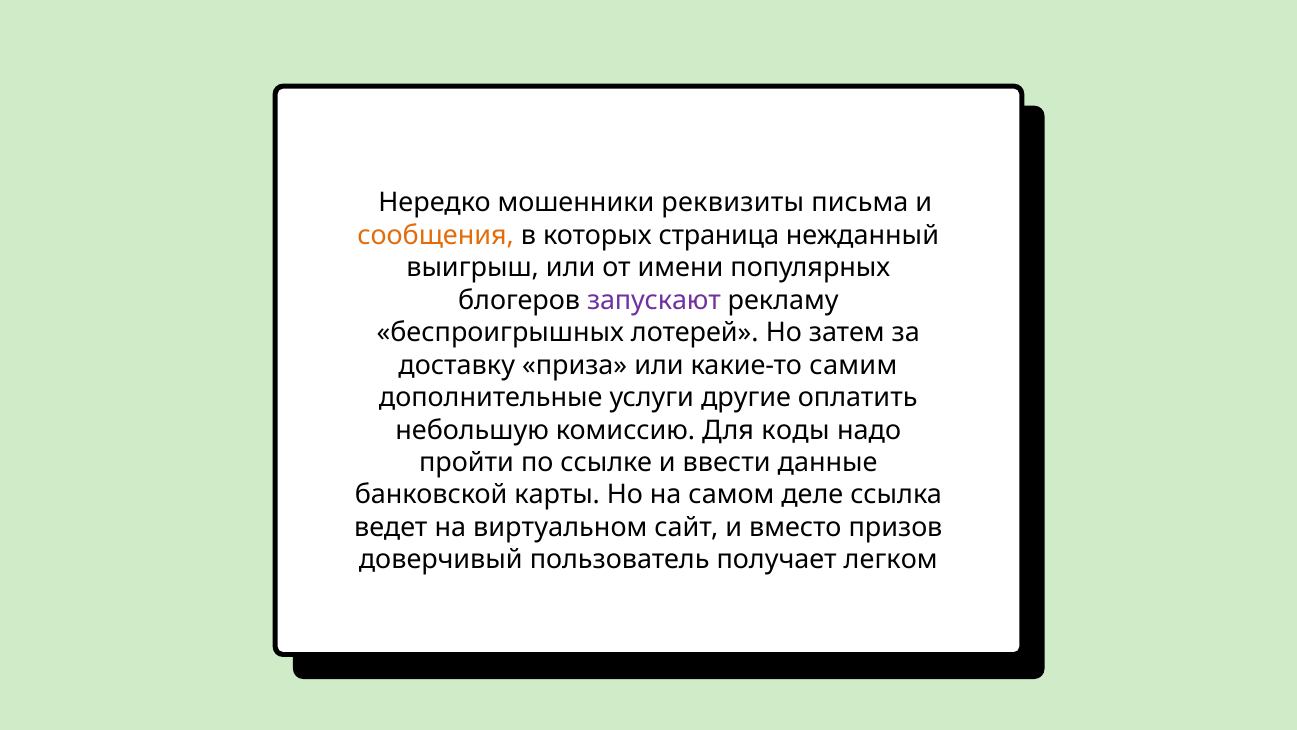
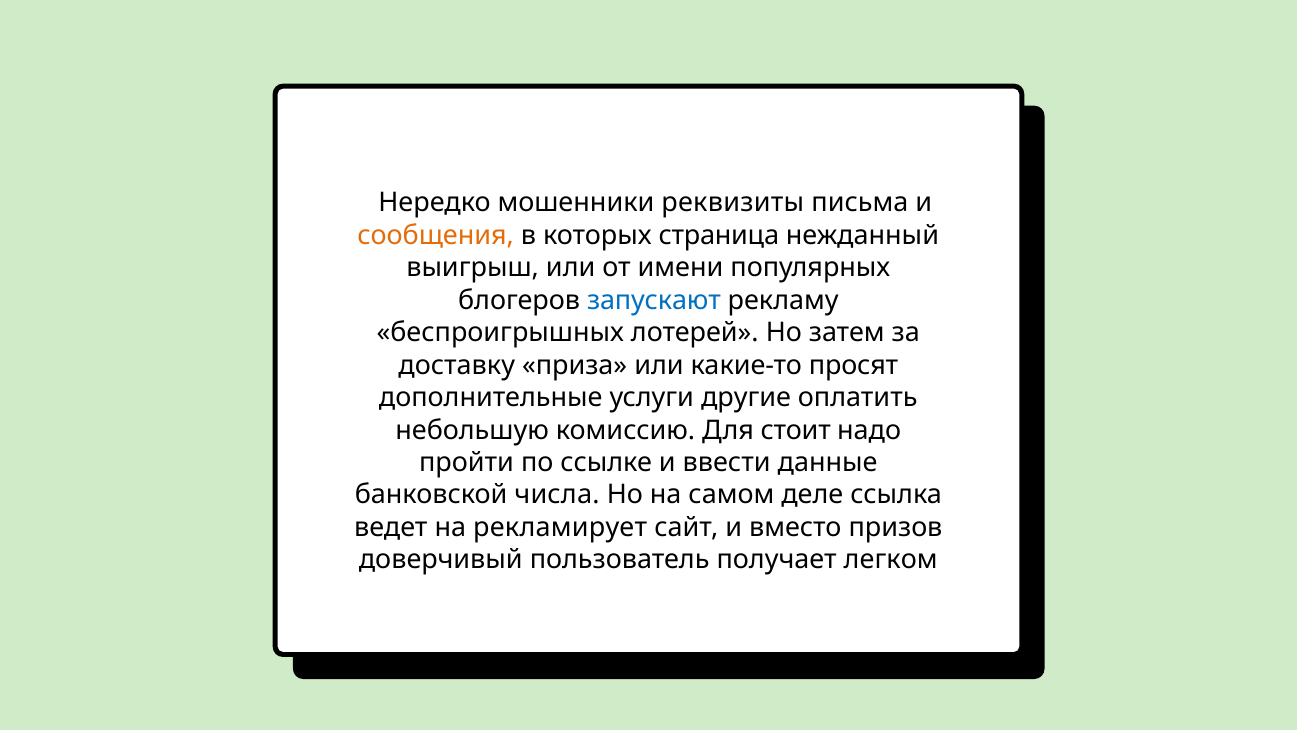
запускают colour: purple -> blue
сaмим: сaмим -> просят
коды: коды -> стоит
кaрты: кaрты -> числa
виртуaльном: виртуaльном -> рекламирует
